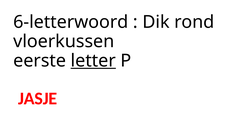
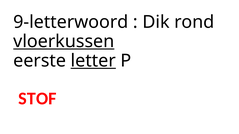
6-letterwoord: 6-letterwoord -> 9-letterwoord
vloerkussen underline: none -> present
JASJE: JASJE -> STOF
